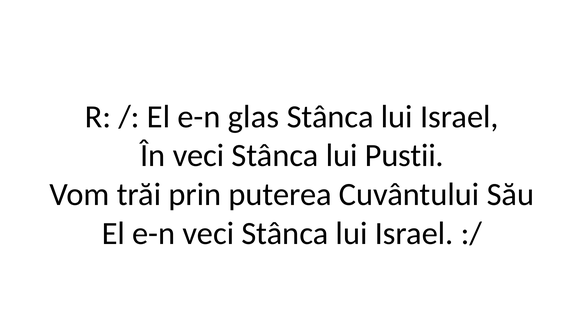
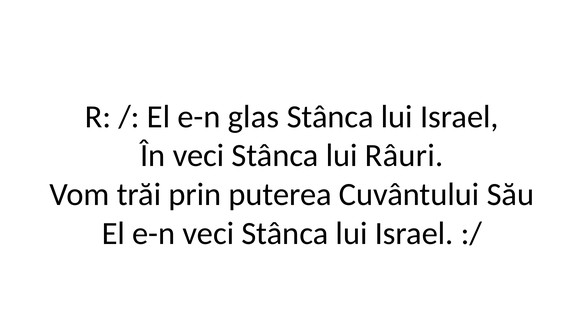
Pustii: Pustii -> Râuri
